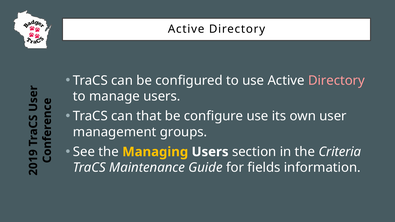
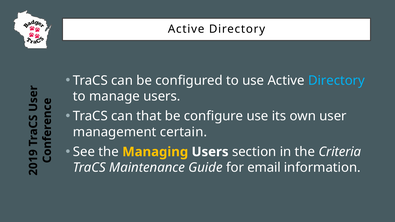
Directory at (336, 80) colour: pink -> light blue
groups: groups -> certain
fields: fields -> email
